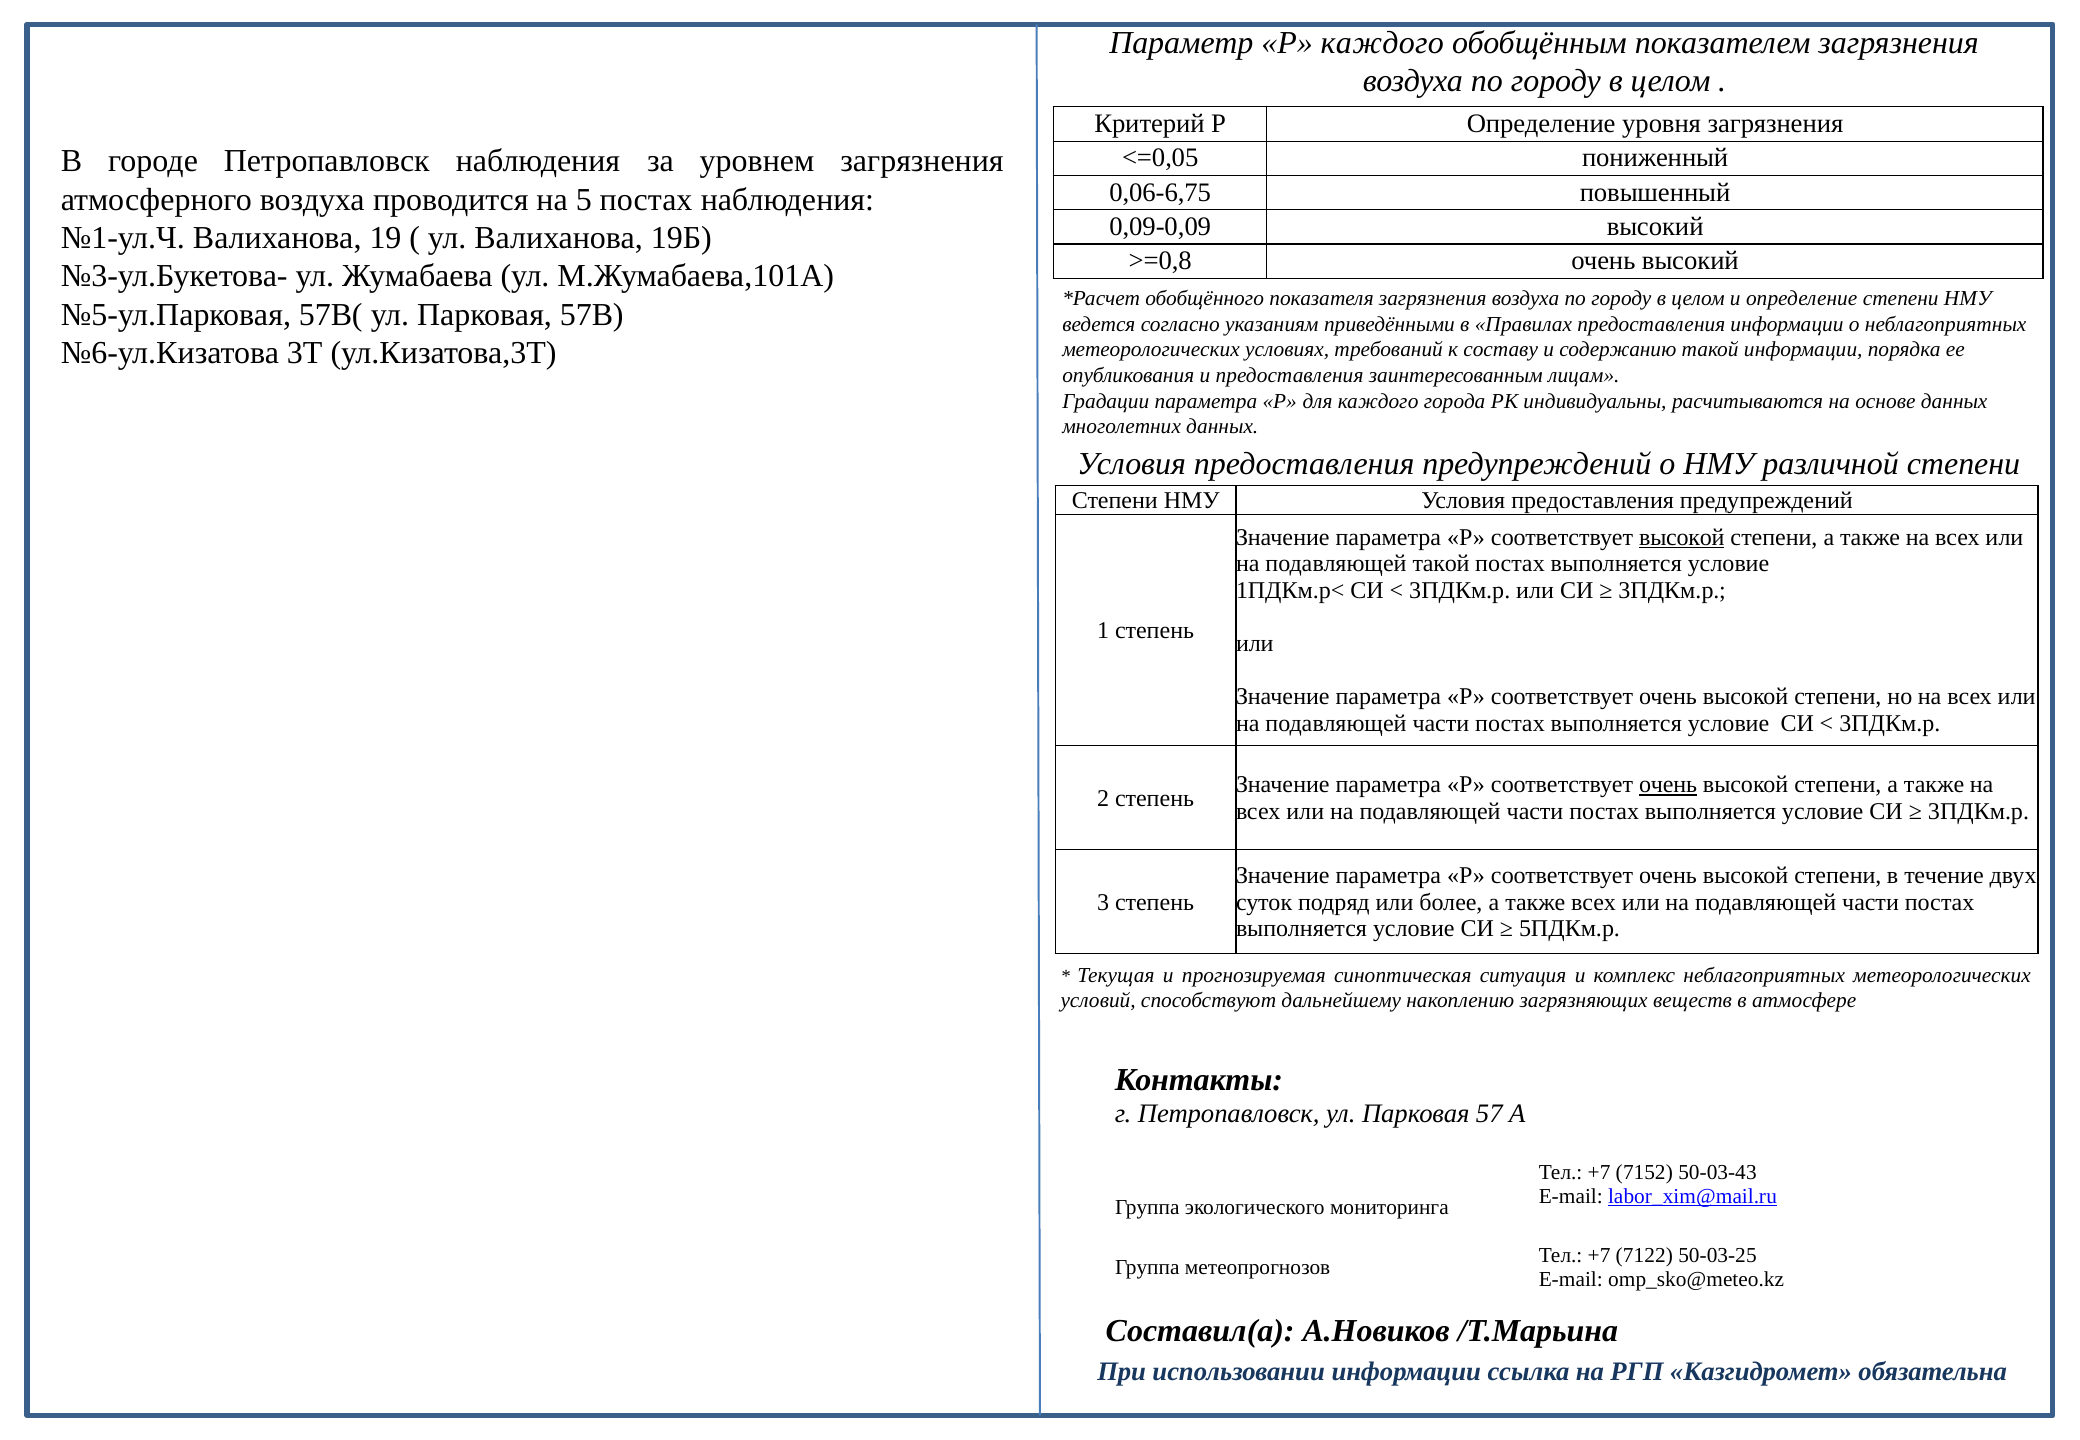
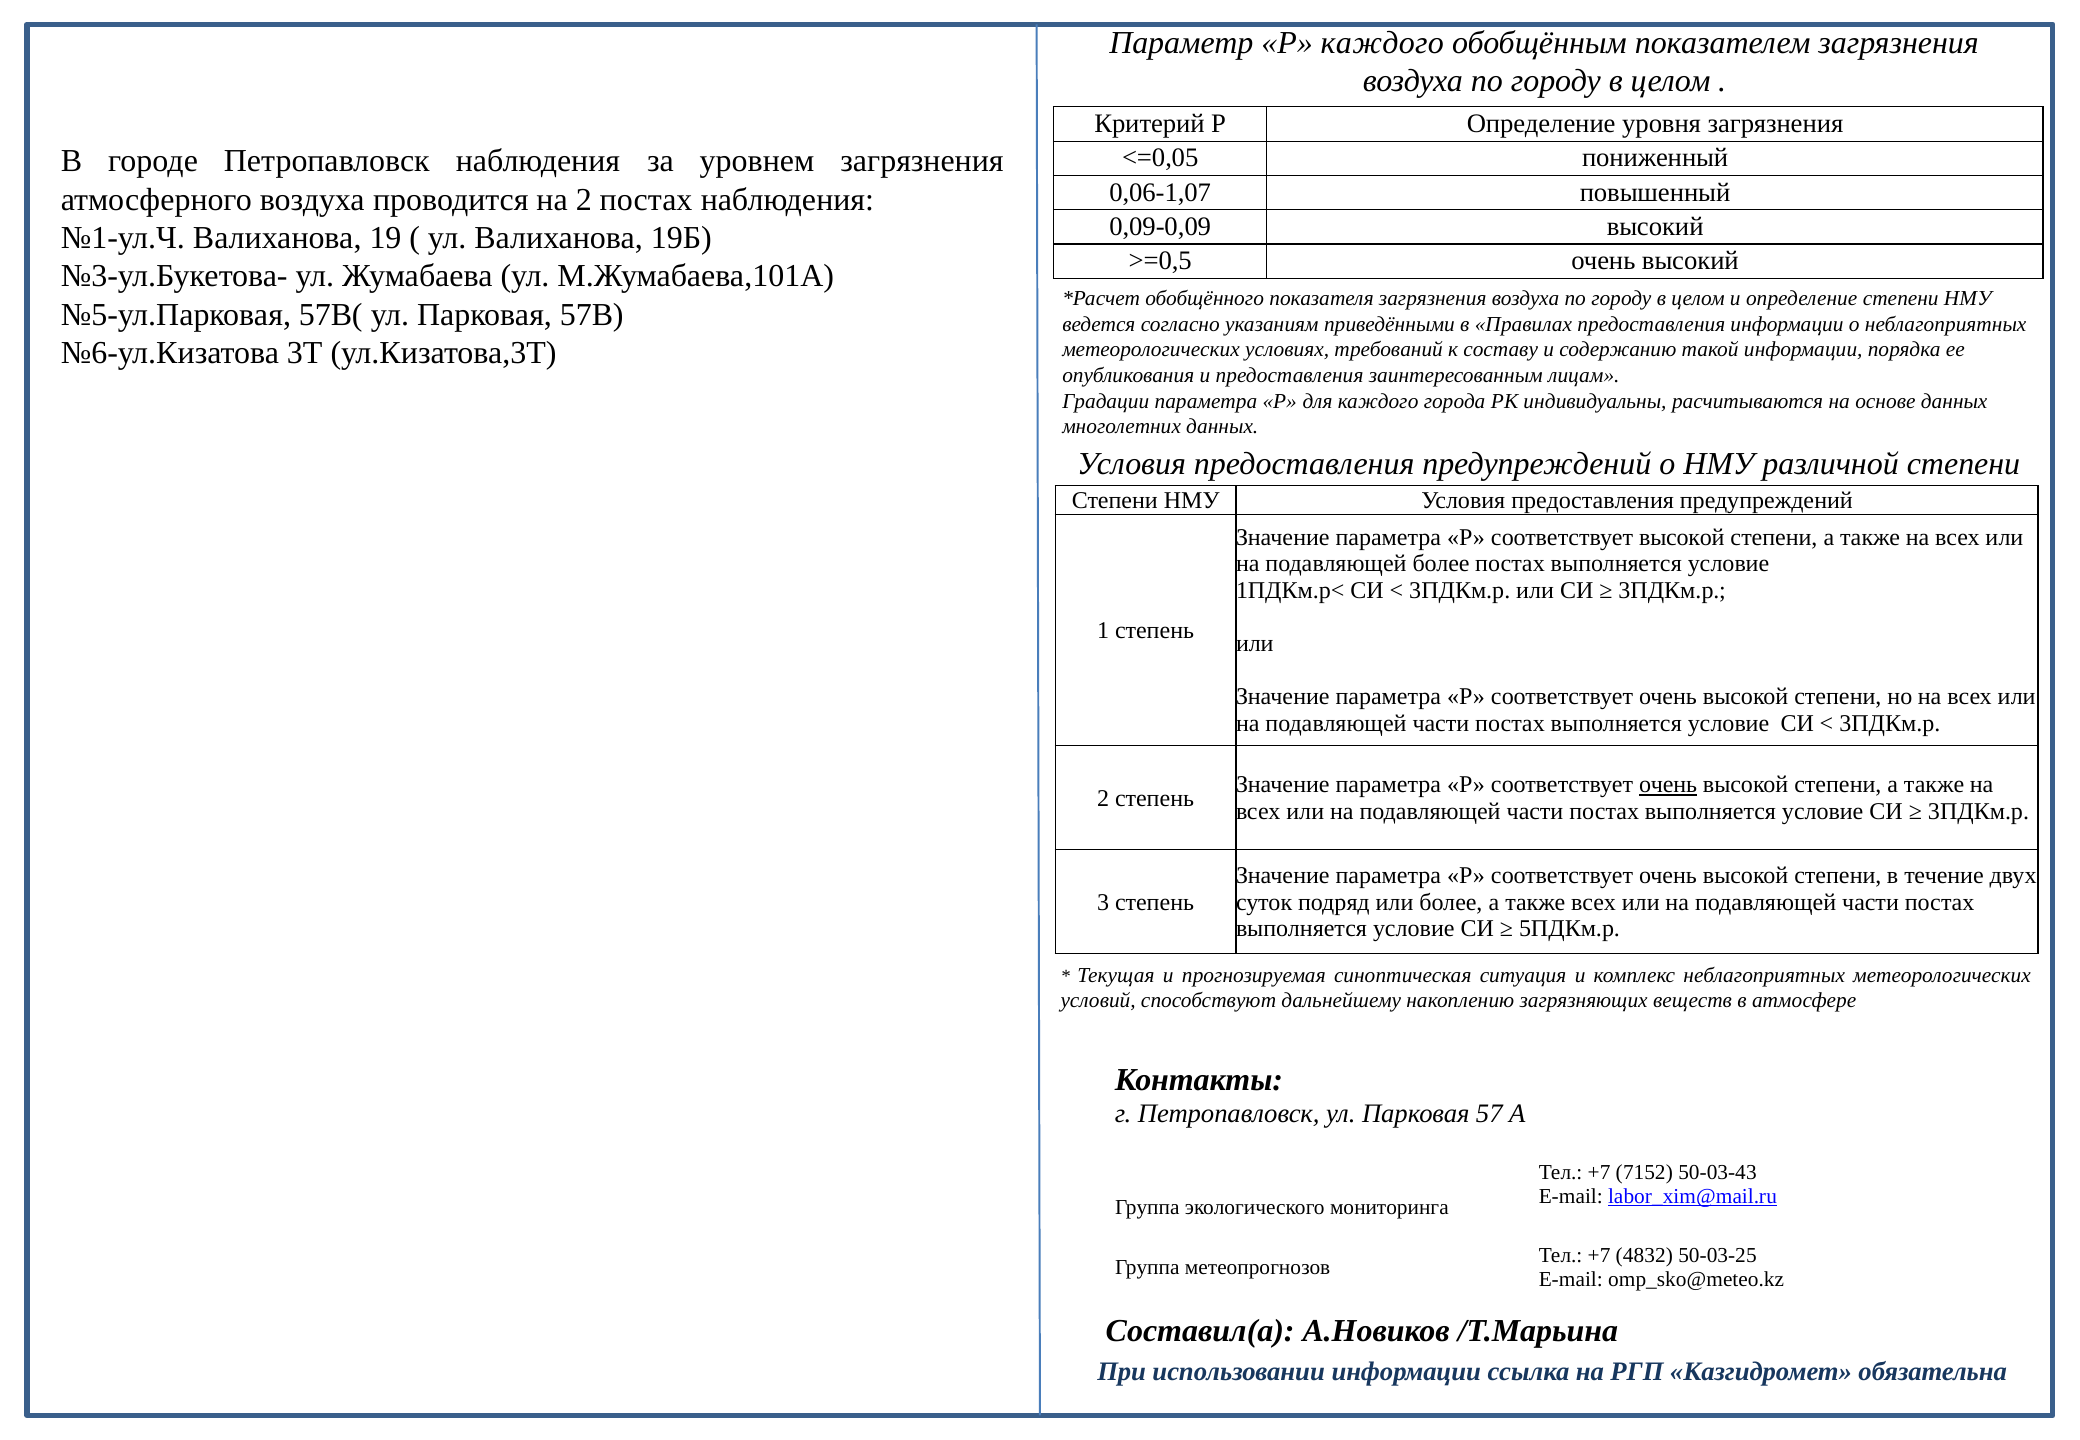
0,06-6,75: 0,06-6,75 -> 0,06-1,07
на 5: 5 -> 2
>=0,8: >=0,8 -> >=0,5
высокой at (1682, 537) underline: present -> none
подавляющей такой: такой -> более
7122: 7122 -> 4832
